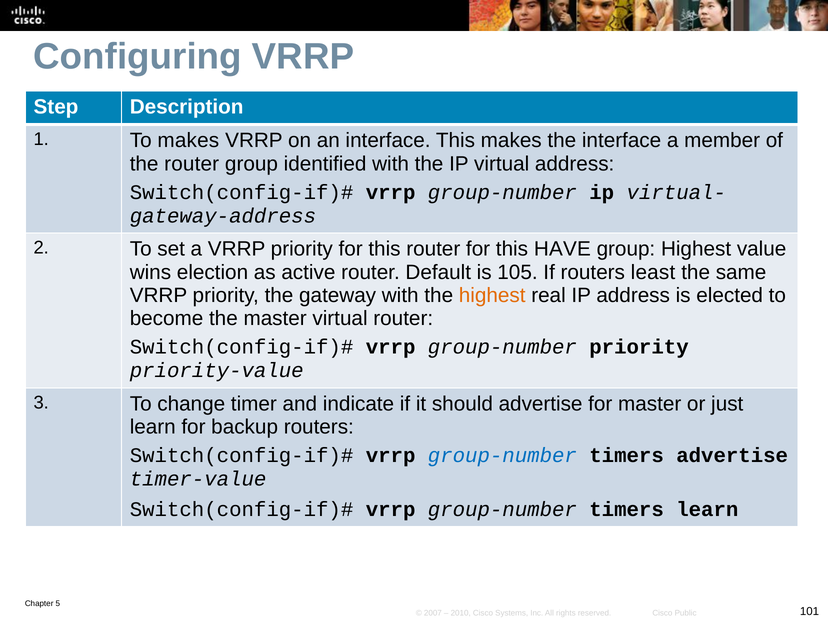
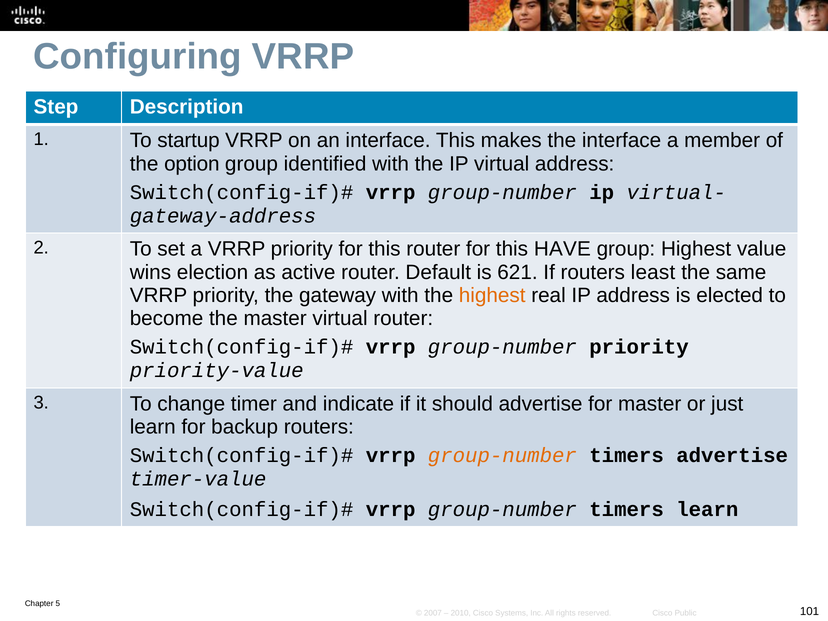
To makes: makes -> startup
the router: router -> option
105: 105 -> 621
group-number at (502, 456) colour: blue -> orange
